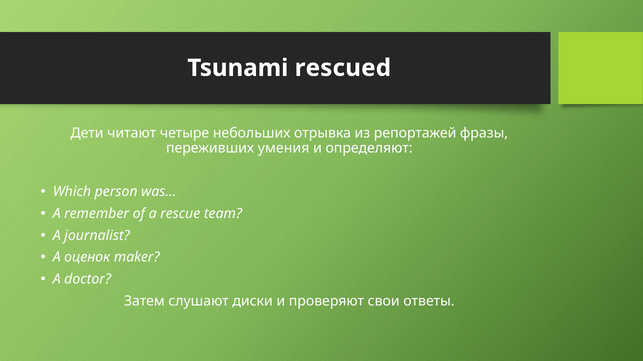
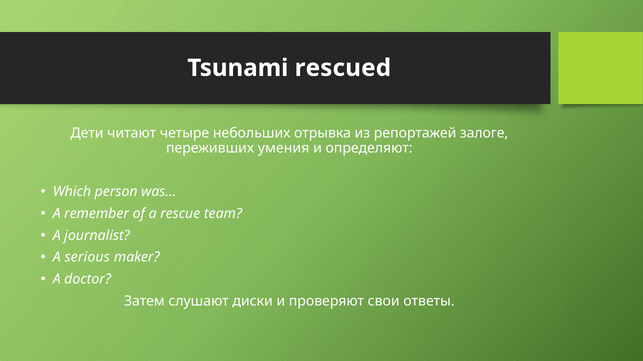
фразы: фразы -> залоге
оценок: оценок -> serious
